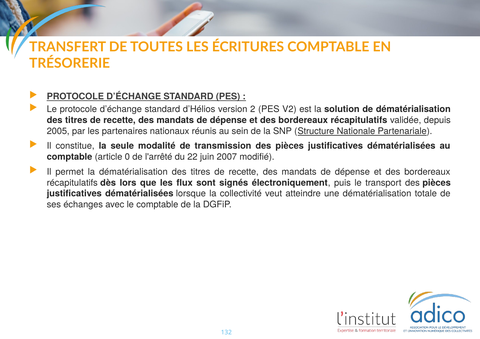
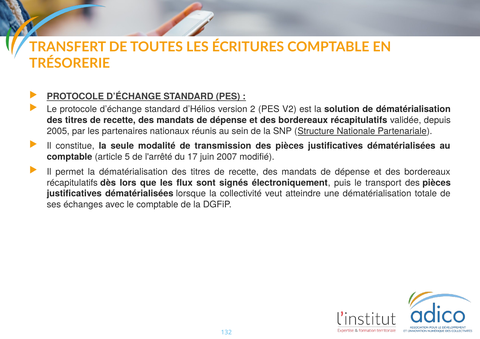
0: 0 -> 5
22: 22 -> 17
